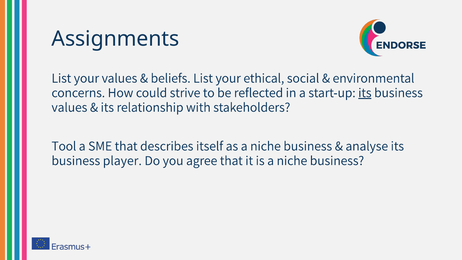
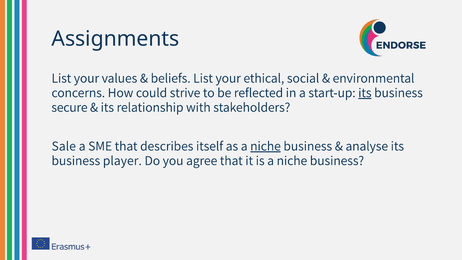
values at (69, 107): values -> secure
Tool: Tool -> Sale
niche at (265, 146) underline: none -> present
